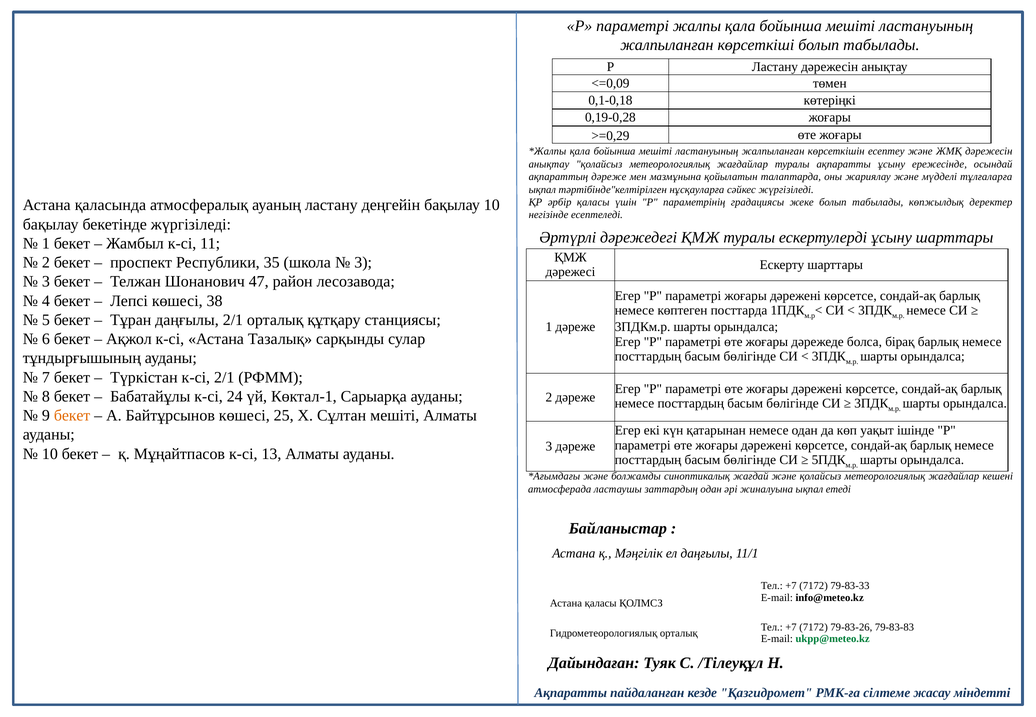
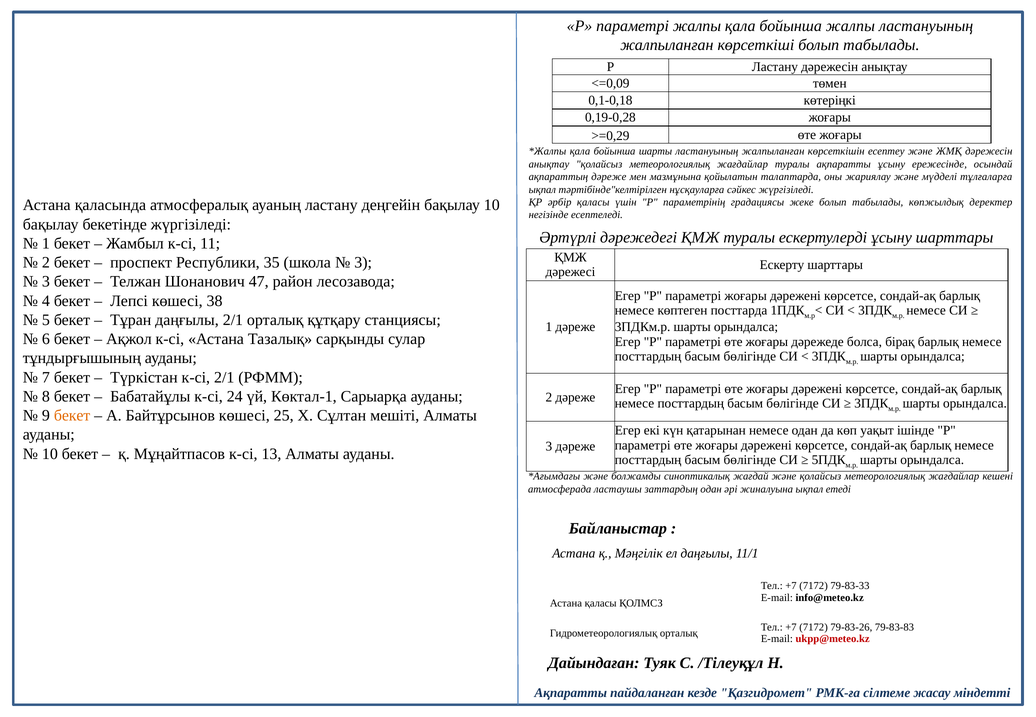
жалпы қала бойынша мешіті: мешіті -> жалпы
мешіті at (655, 151): мешіті -> шарты
ukpp@meteo.kz colour: green -> red
